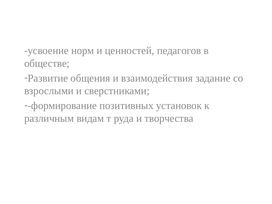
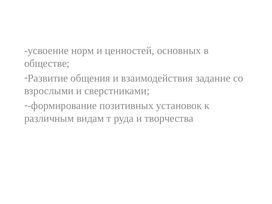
педагогов: педагогов -> основных
